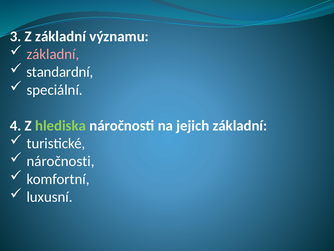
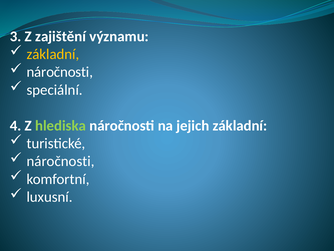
Z základní: základní -> zajištění
základní at (53, 54) colour: pink -> yellow
standardní at (60, 72): standardní -> náročnosti
